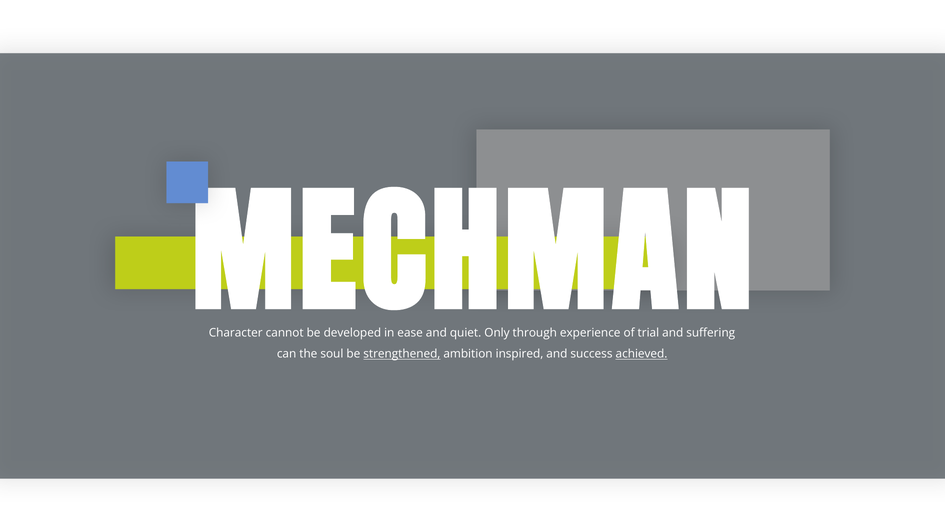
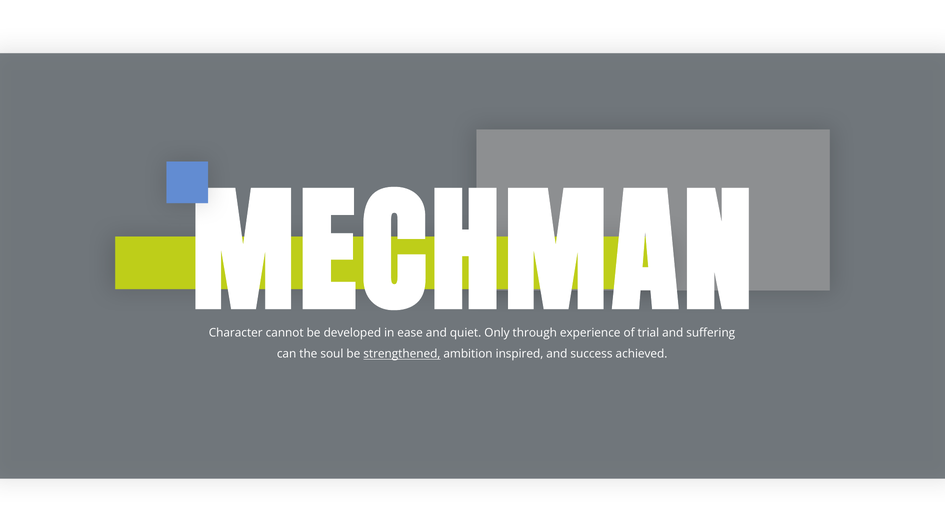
achieved underline: present -> none
